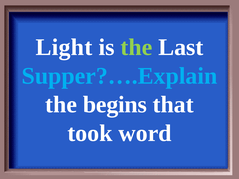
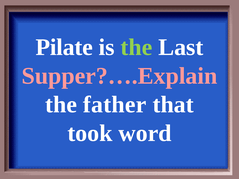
Light: Light -> Pilate
Supper?….Explain colour: light blue -> pink
begins: begins -> father
